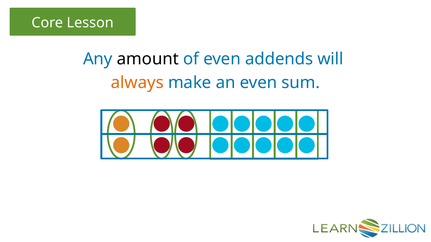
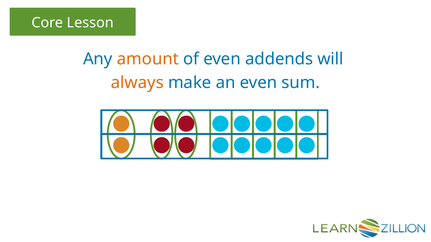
amount colour: black -> orange
